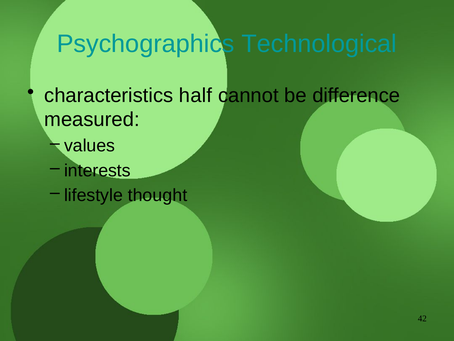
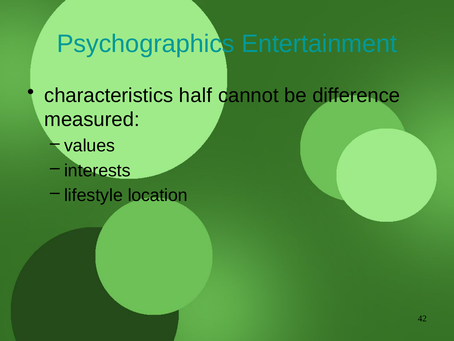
Technological: Technological -> Entertainment
thought: thought -> location
